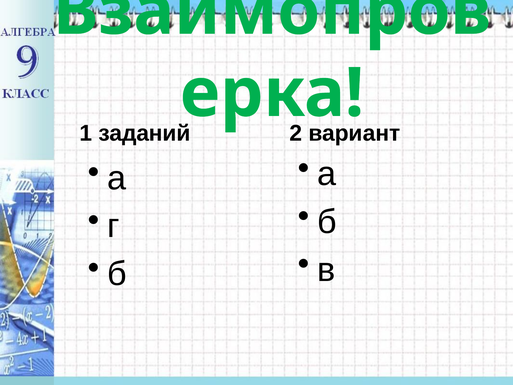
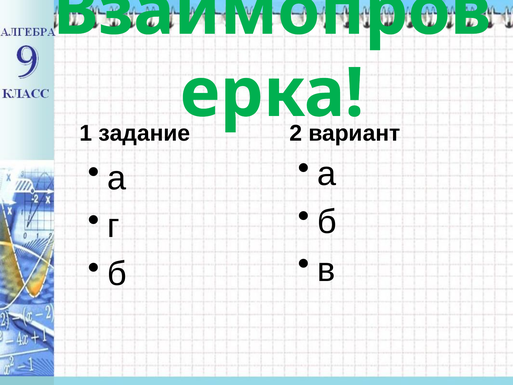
заданий: заданий -> задание
